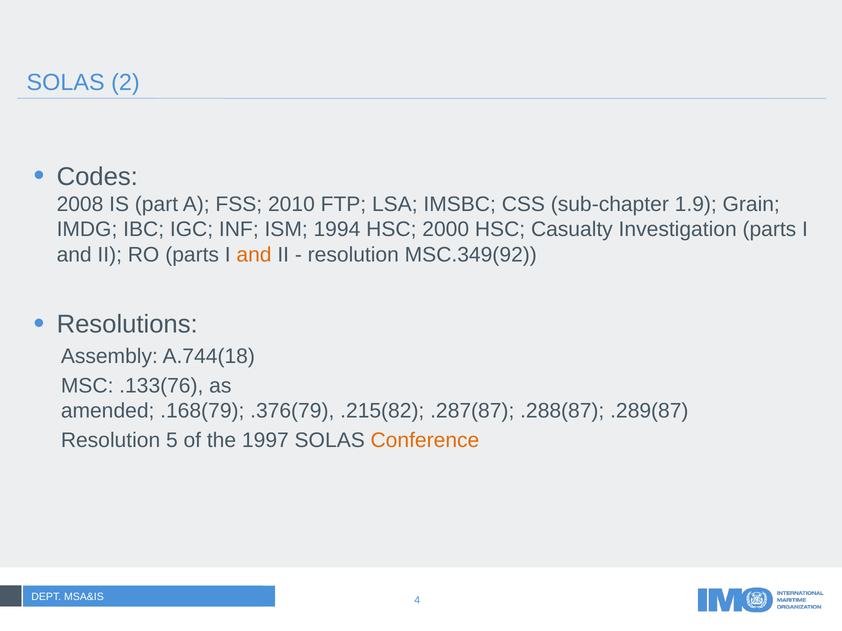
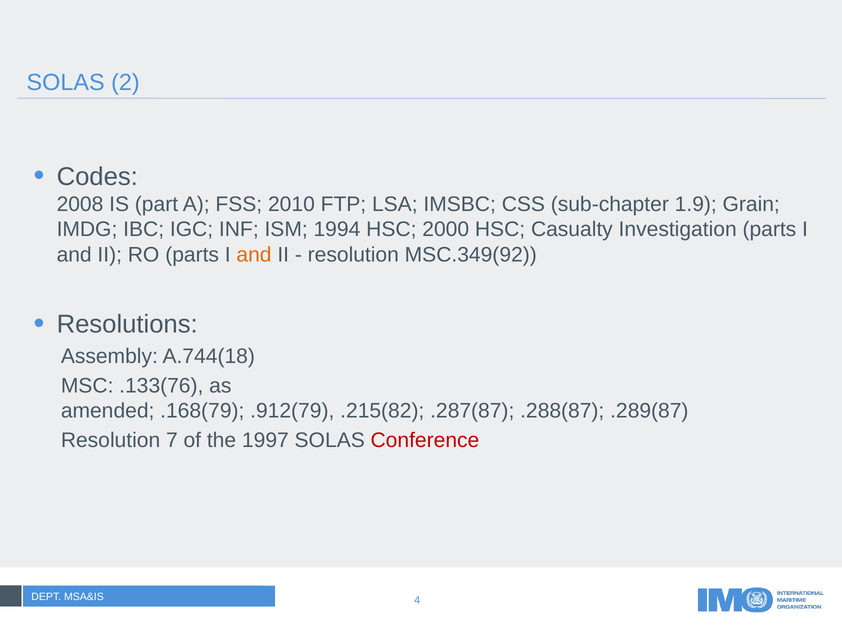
.376(79: .376(79 -> .912(79
5: 5 -> 7
Conference colour: orange -> red
